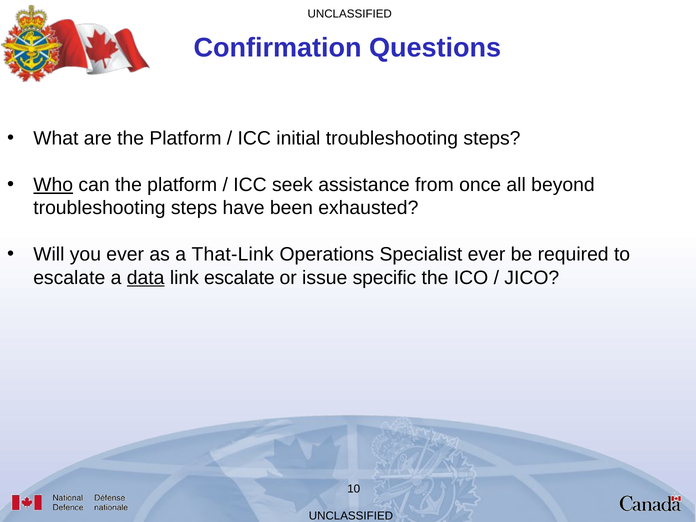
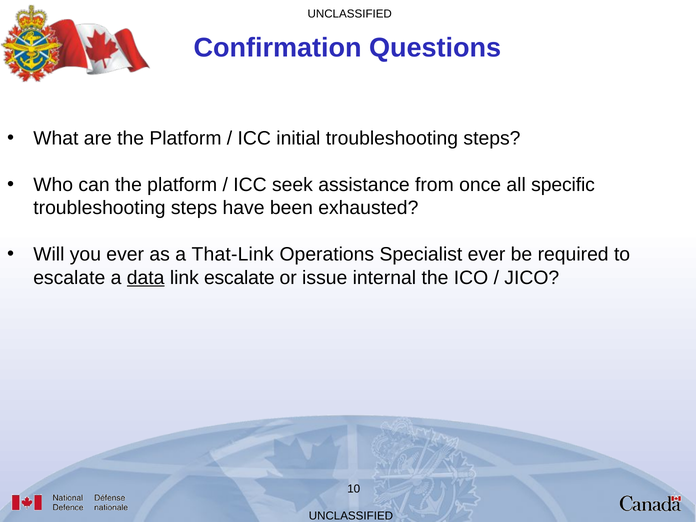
Who underline: present -> none
beyond: beyond -> specific
specific: specific -> internal
